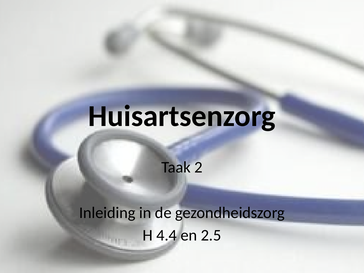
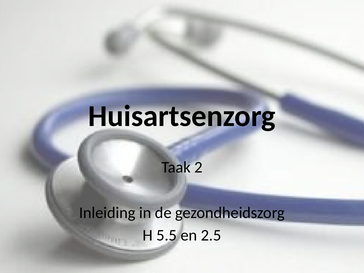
4.4: 4.4 -> 5.5
